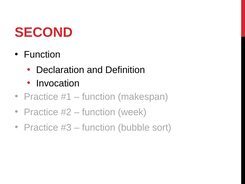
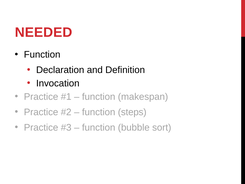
SECOND: SECOND -> NEEDED
week: week -> steps
